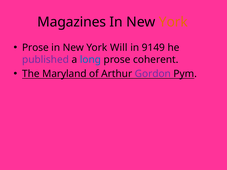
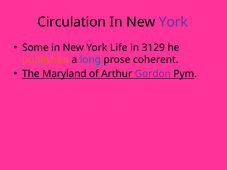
Magazines: Magazines -> Circulation
York at (173, 22) colour: orange -> purple
Prose at (35, 48): Prose -> Some
Will: Will -> Life
9149: 9149 -> 3129
published colour: purple -> orange
